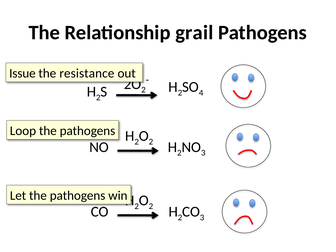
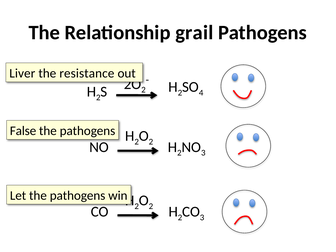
Issue: Issue -> Liver
Loop: Loop -> False
